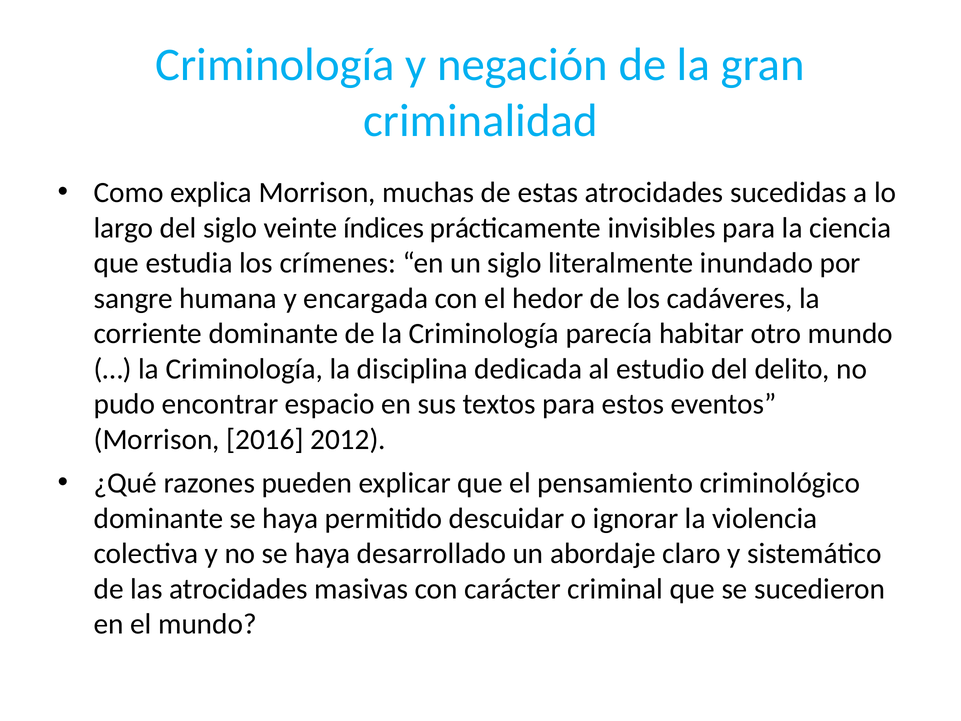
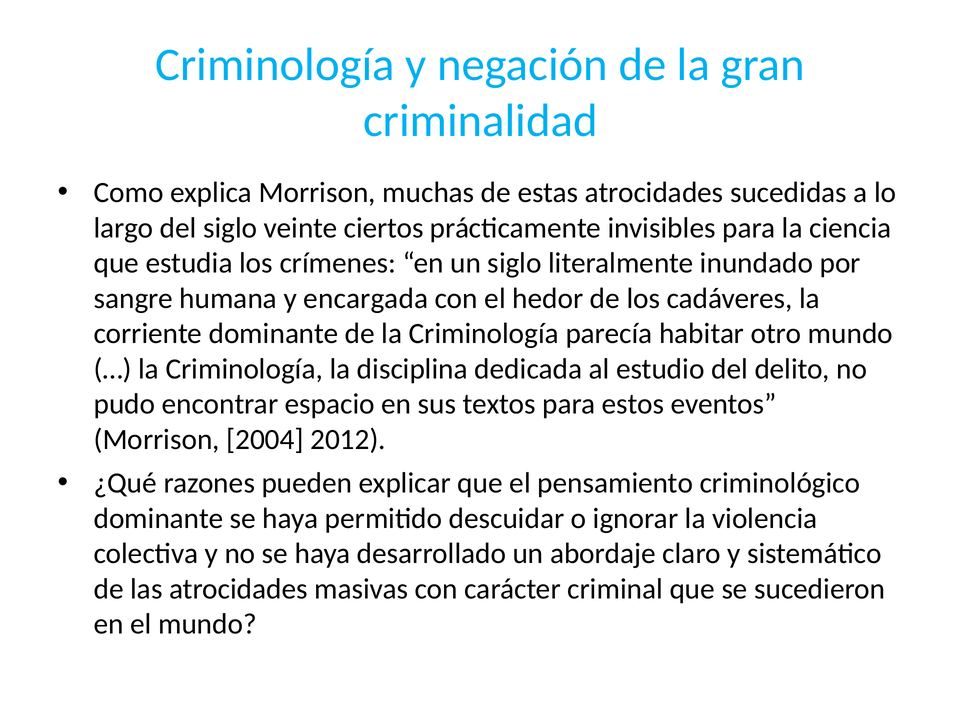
índices: índices -> ciertos
2016: 2016 -> 2004
